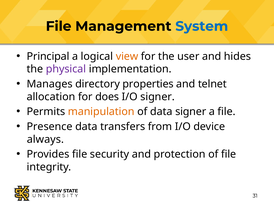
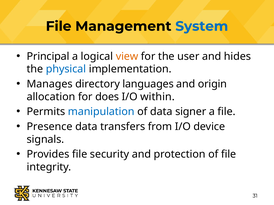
physical colour: purple -> blue
properties: properties -> languages
telnet: telnet -> origin
I/O signer: signer -> within
manipulation colour: orange -> blue
always: always -> signals
